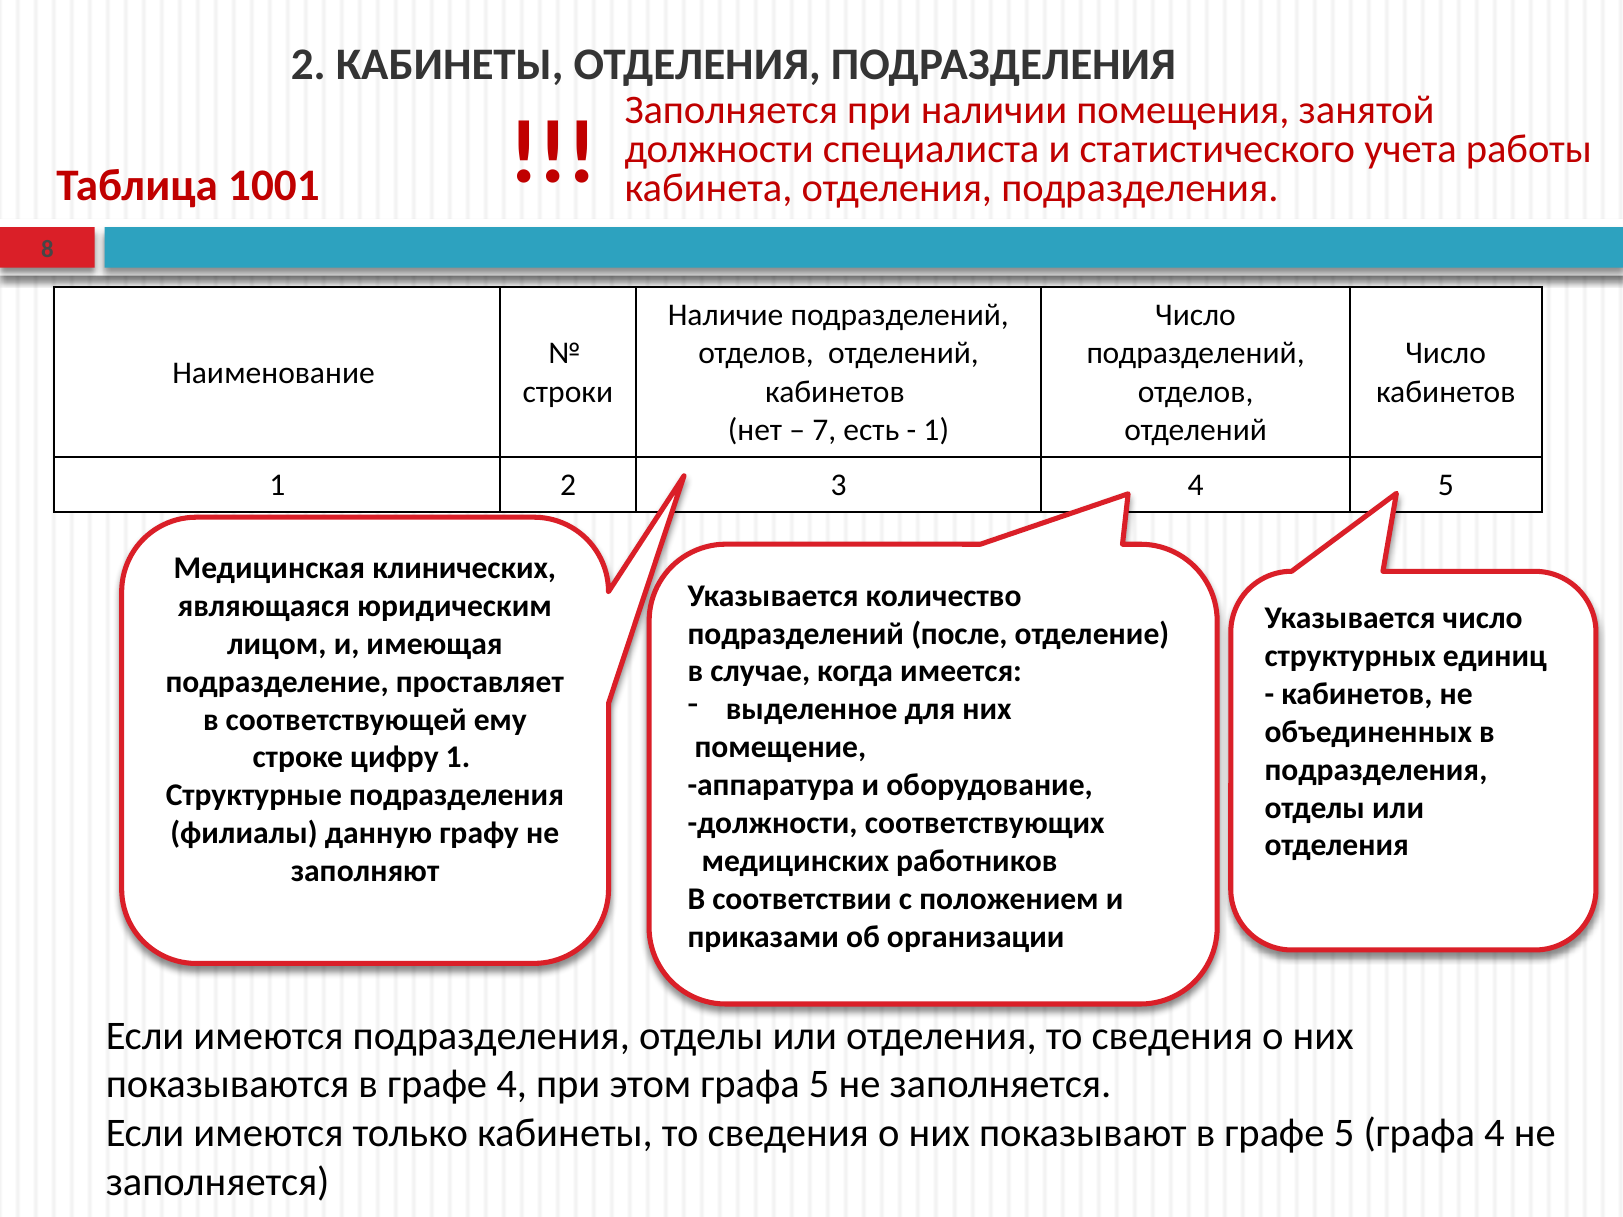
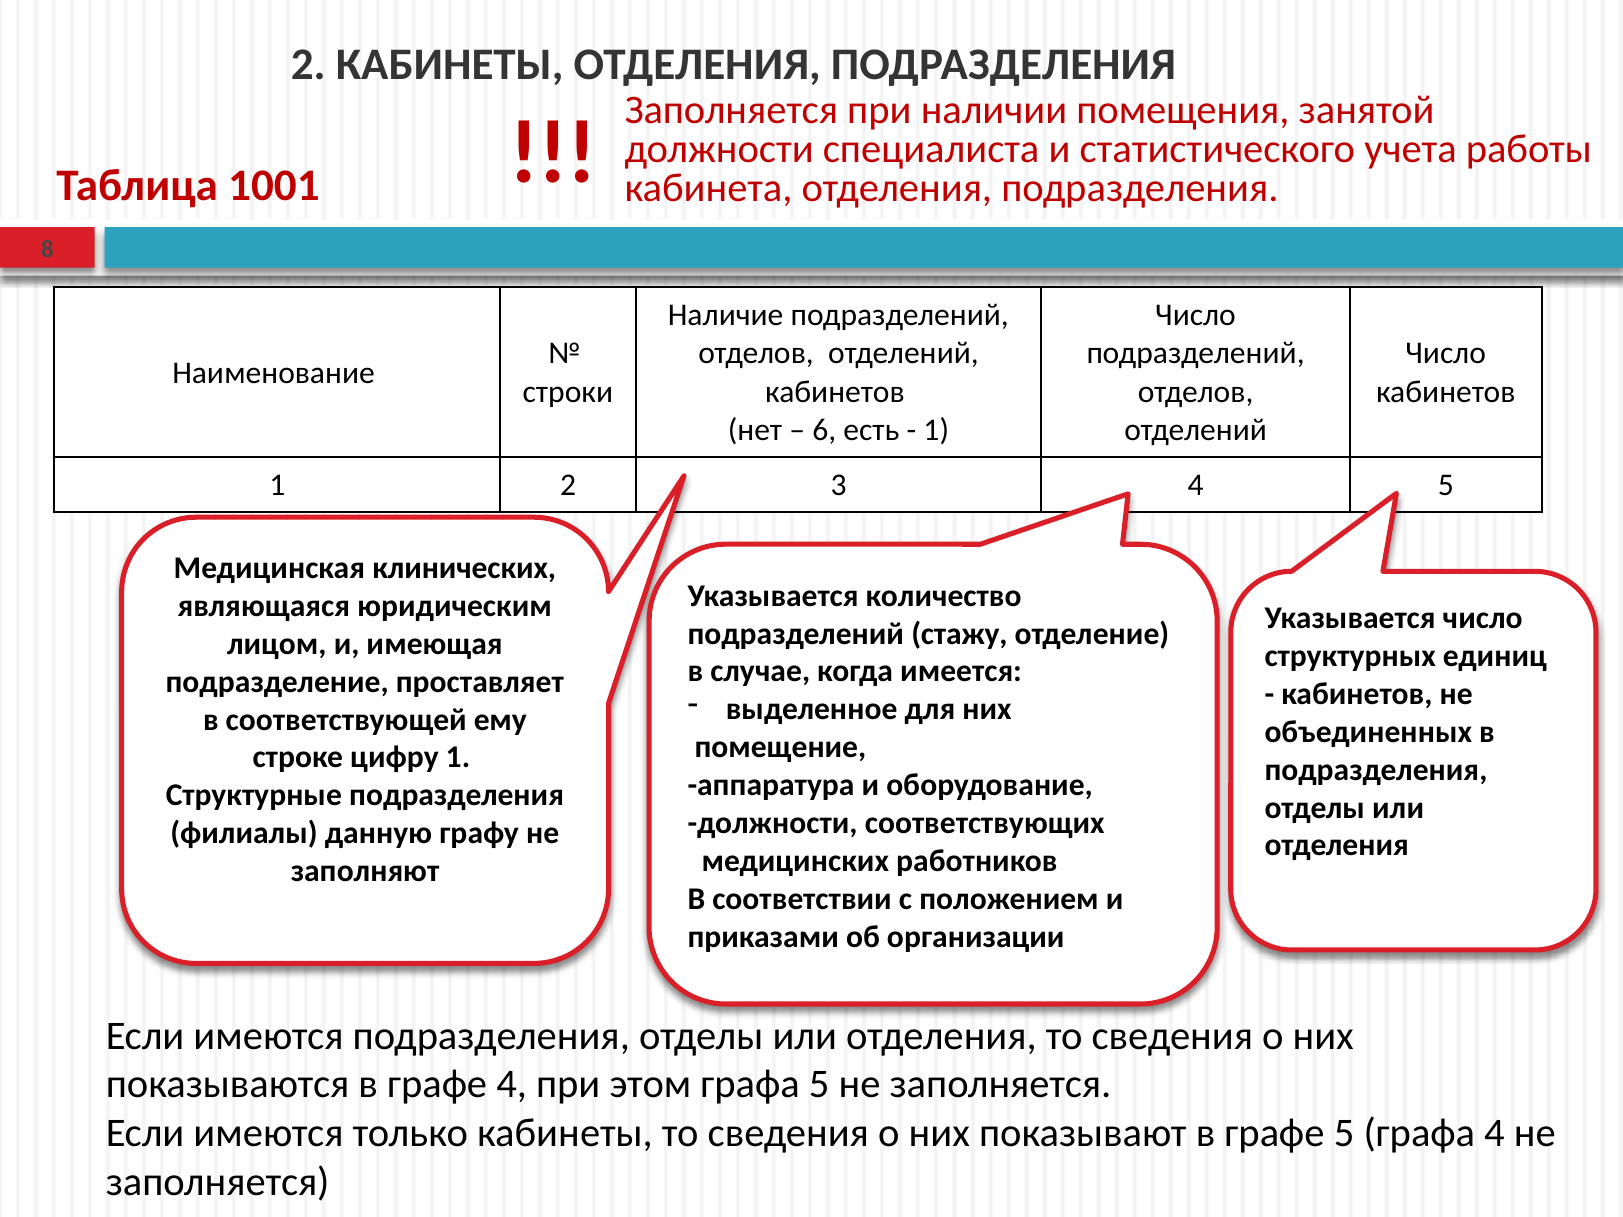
7: 7 -> 6
после: после -> стажу
